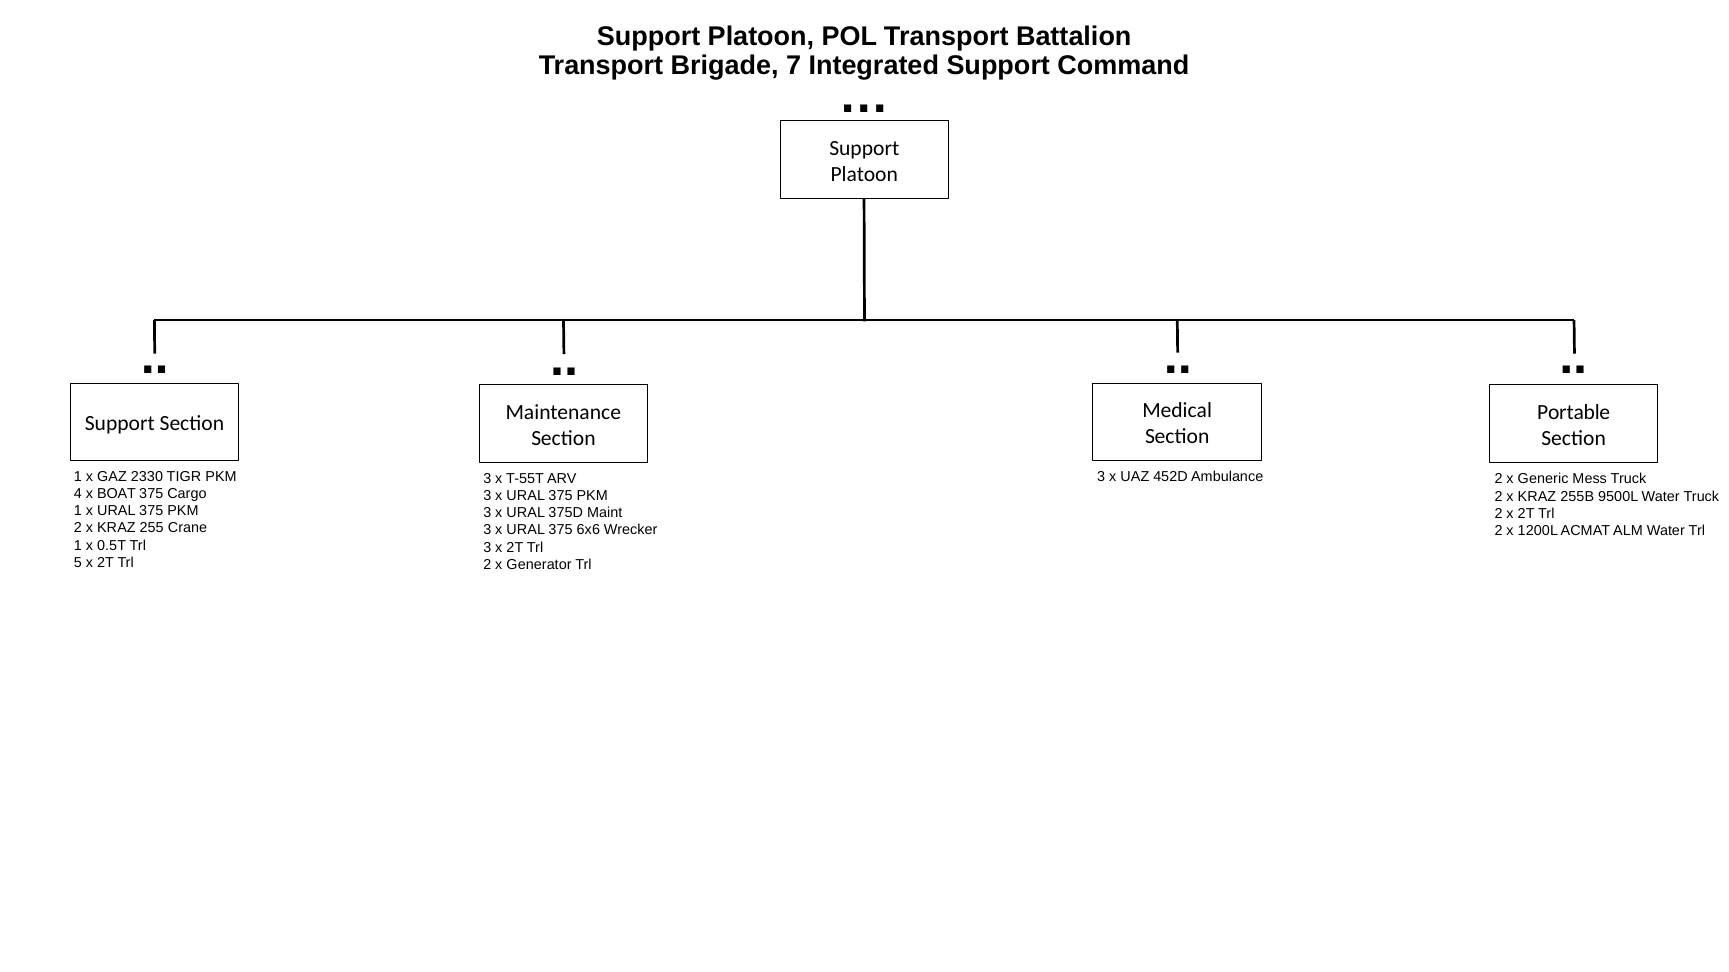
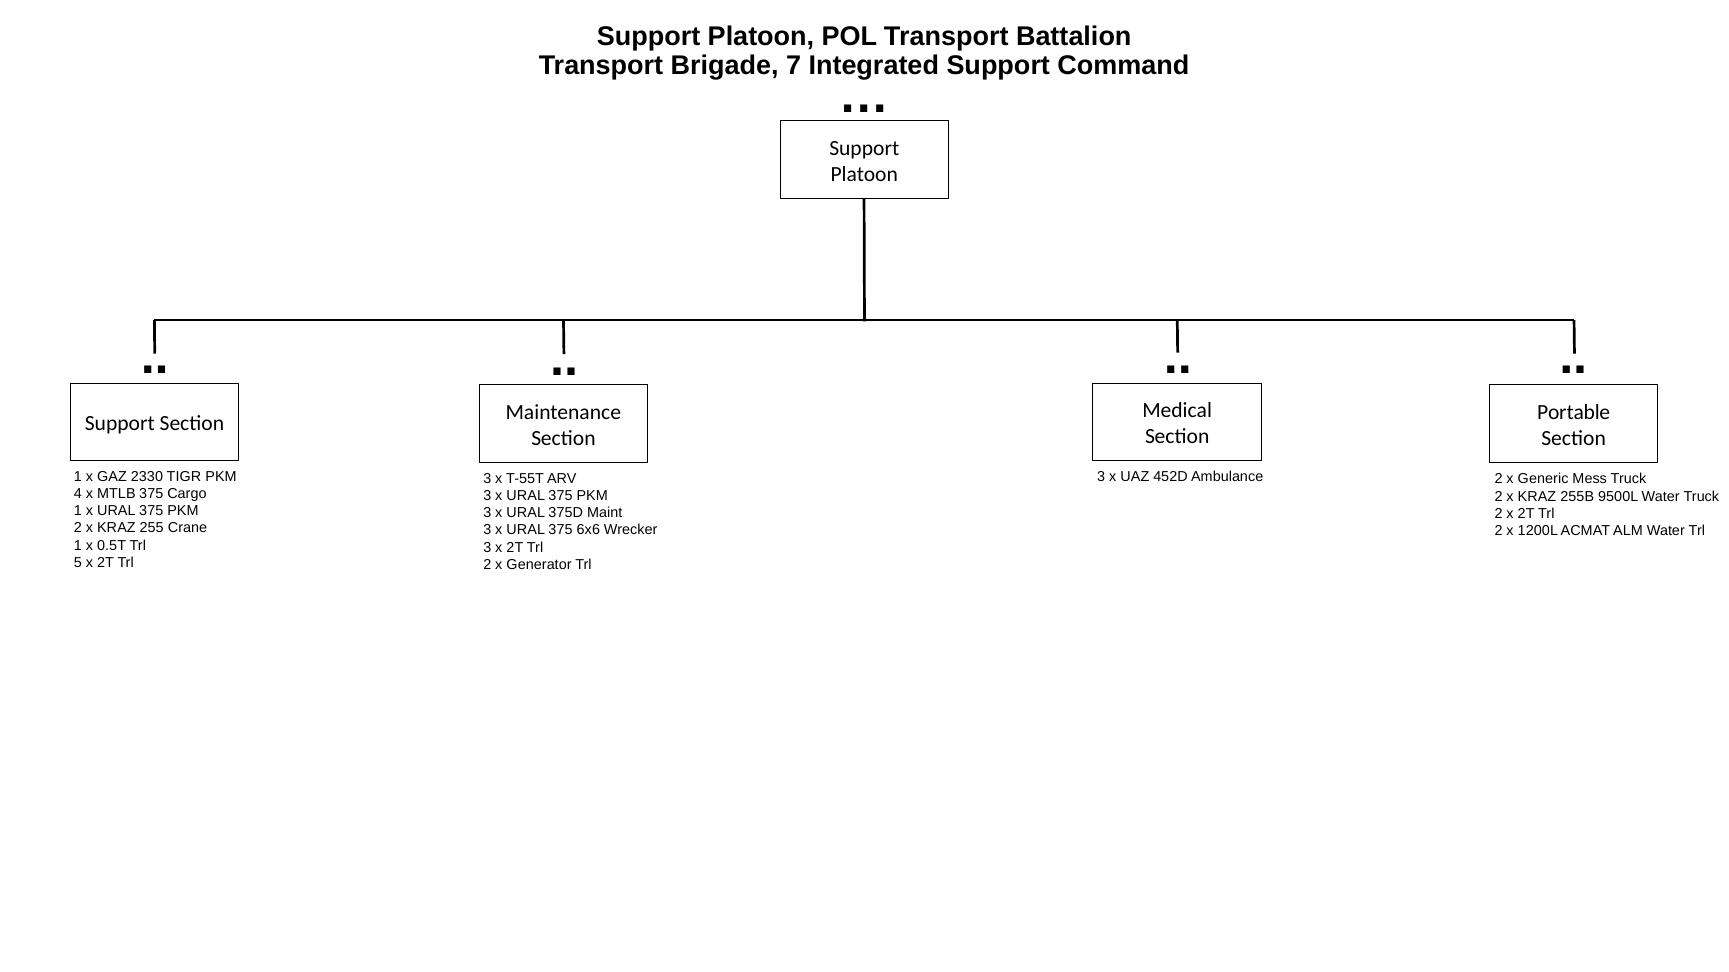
BOAT: BOAT -> MTLB
